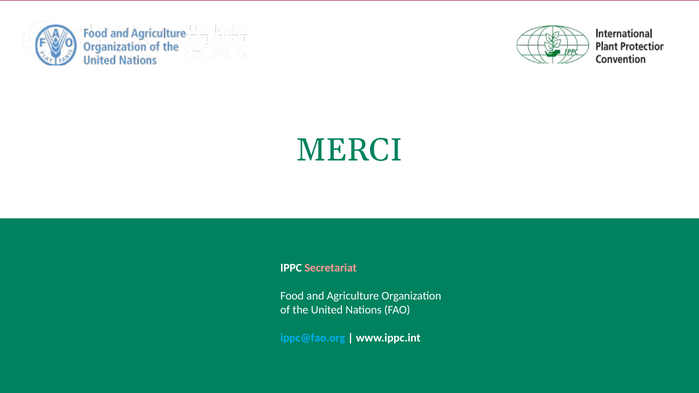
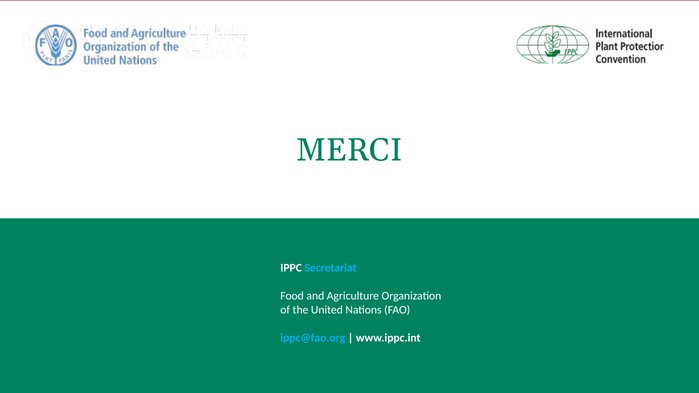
Secretariat colour: pink -> light blue
